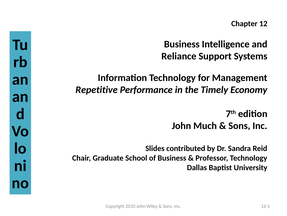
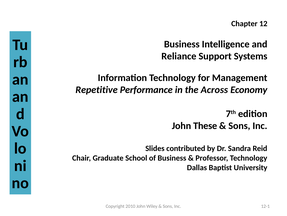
Timely: Timely -> Across
Much: Much -> These
